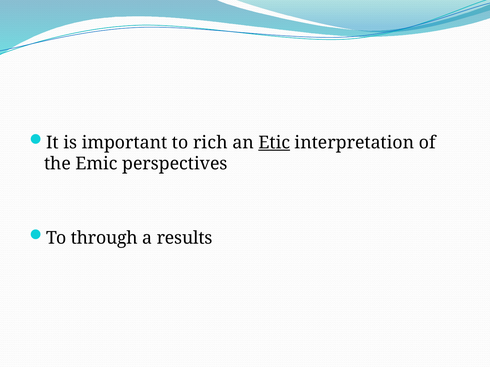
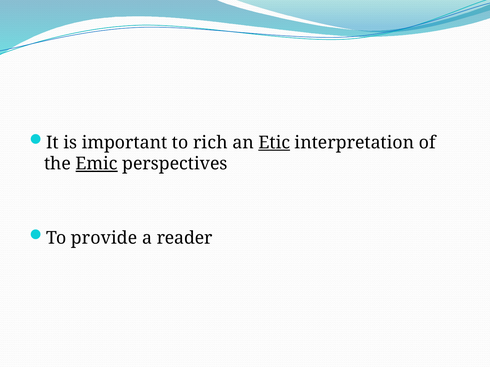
Emic underline: none -> present
through: through -> provide
results: results -> reader
